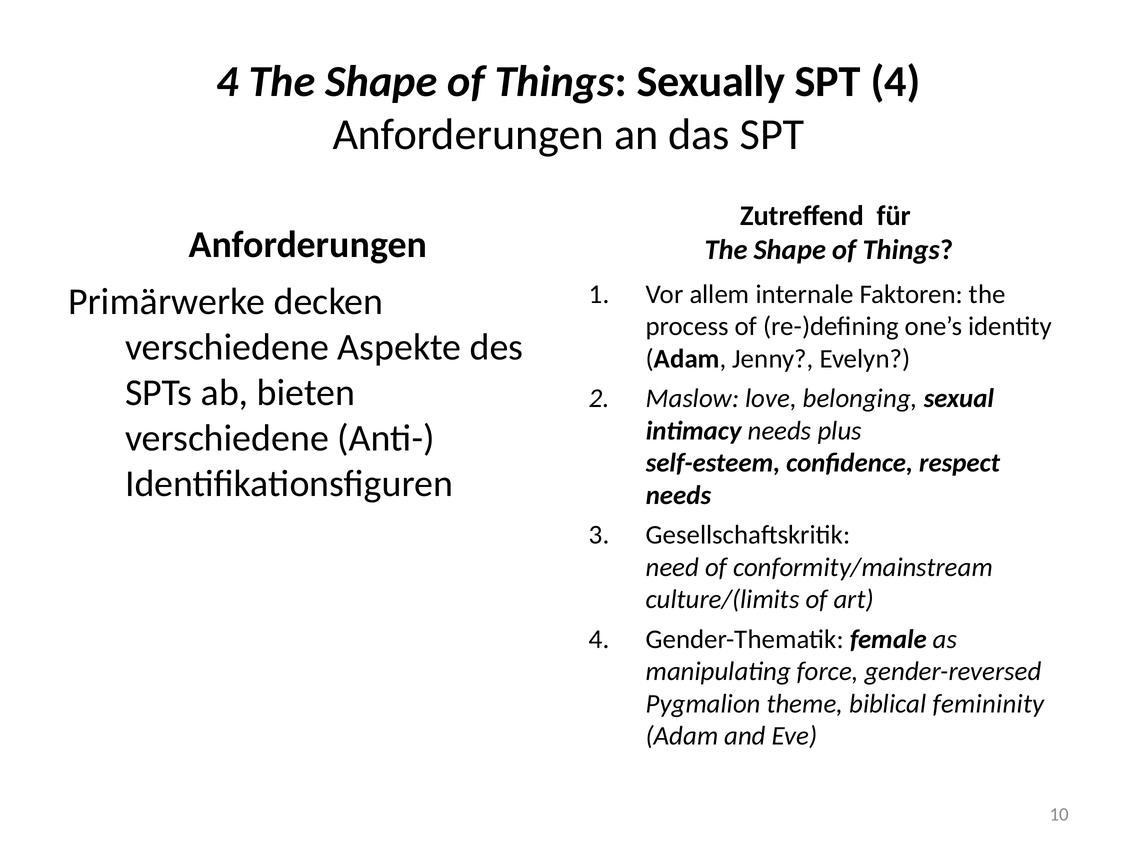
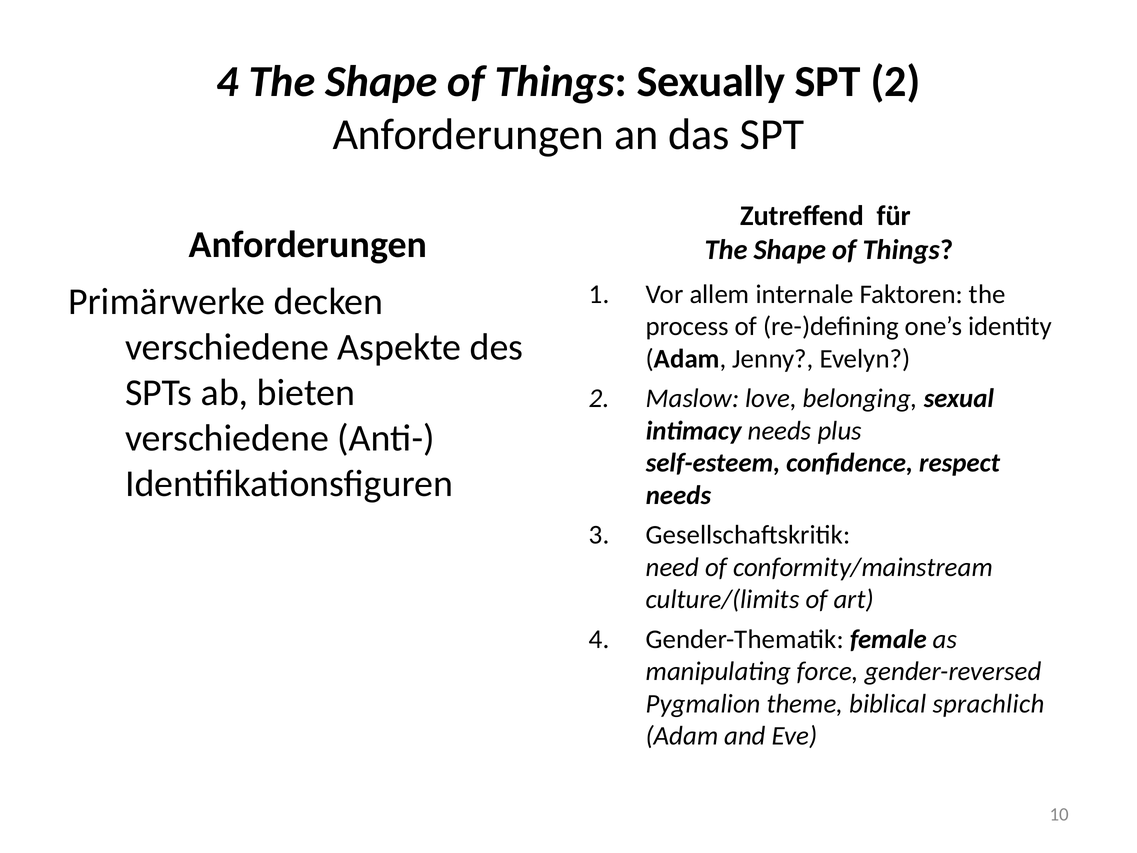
SPT 4: 4 -> 2
femininity: femininity -> sprachlich
